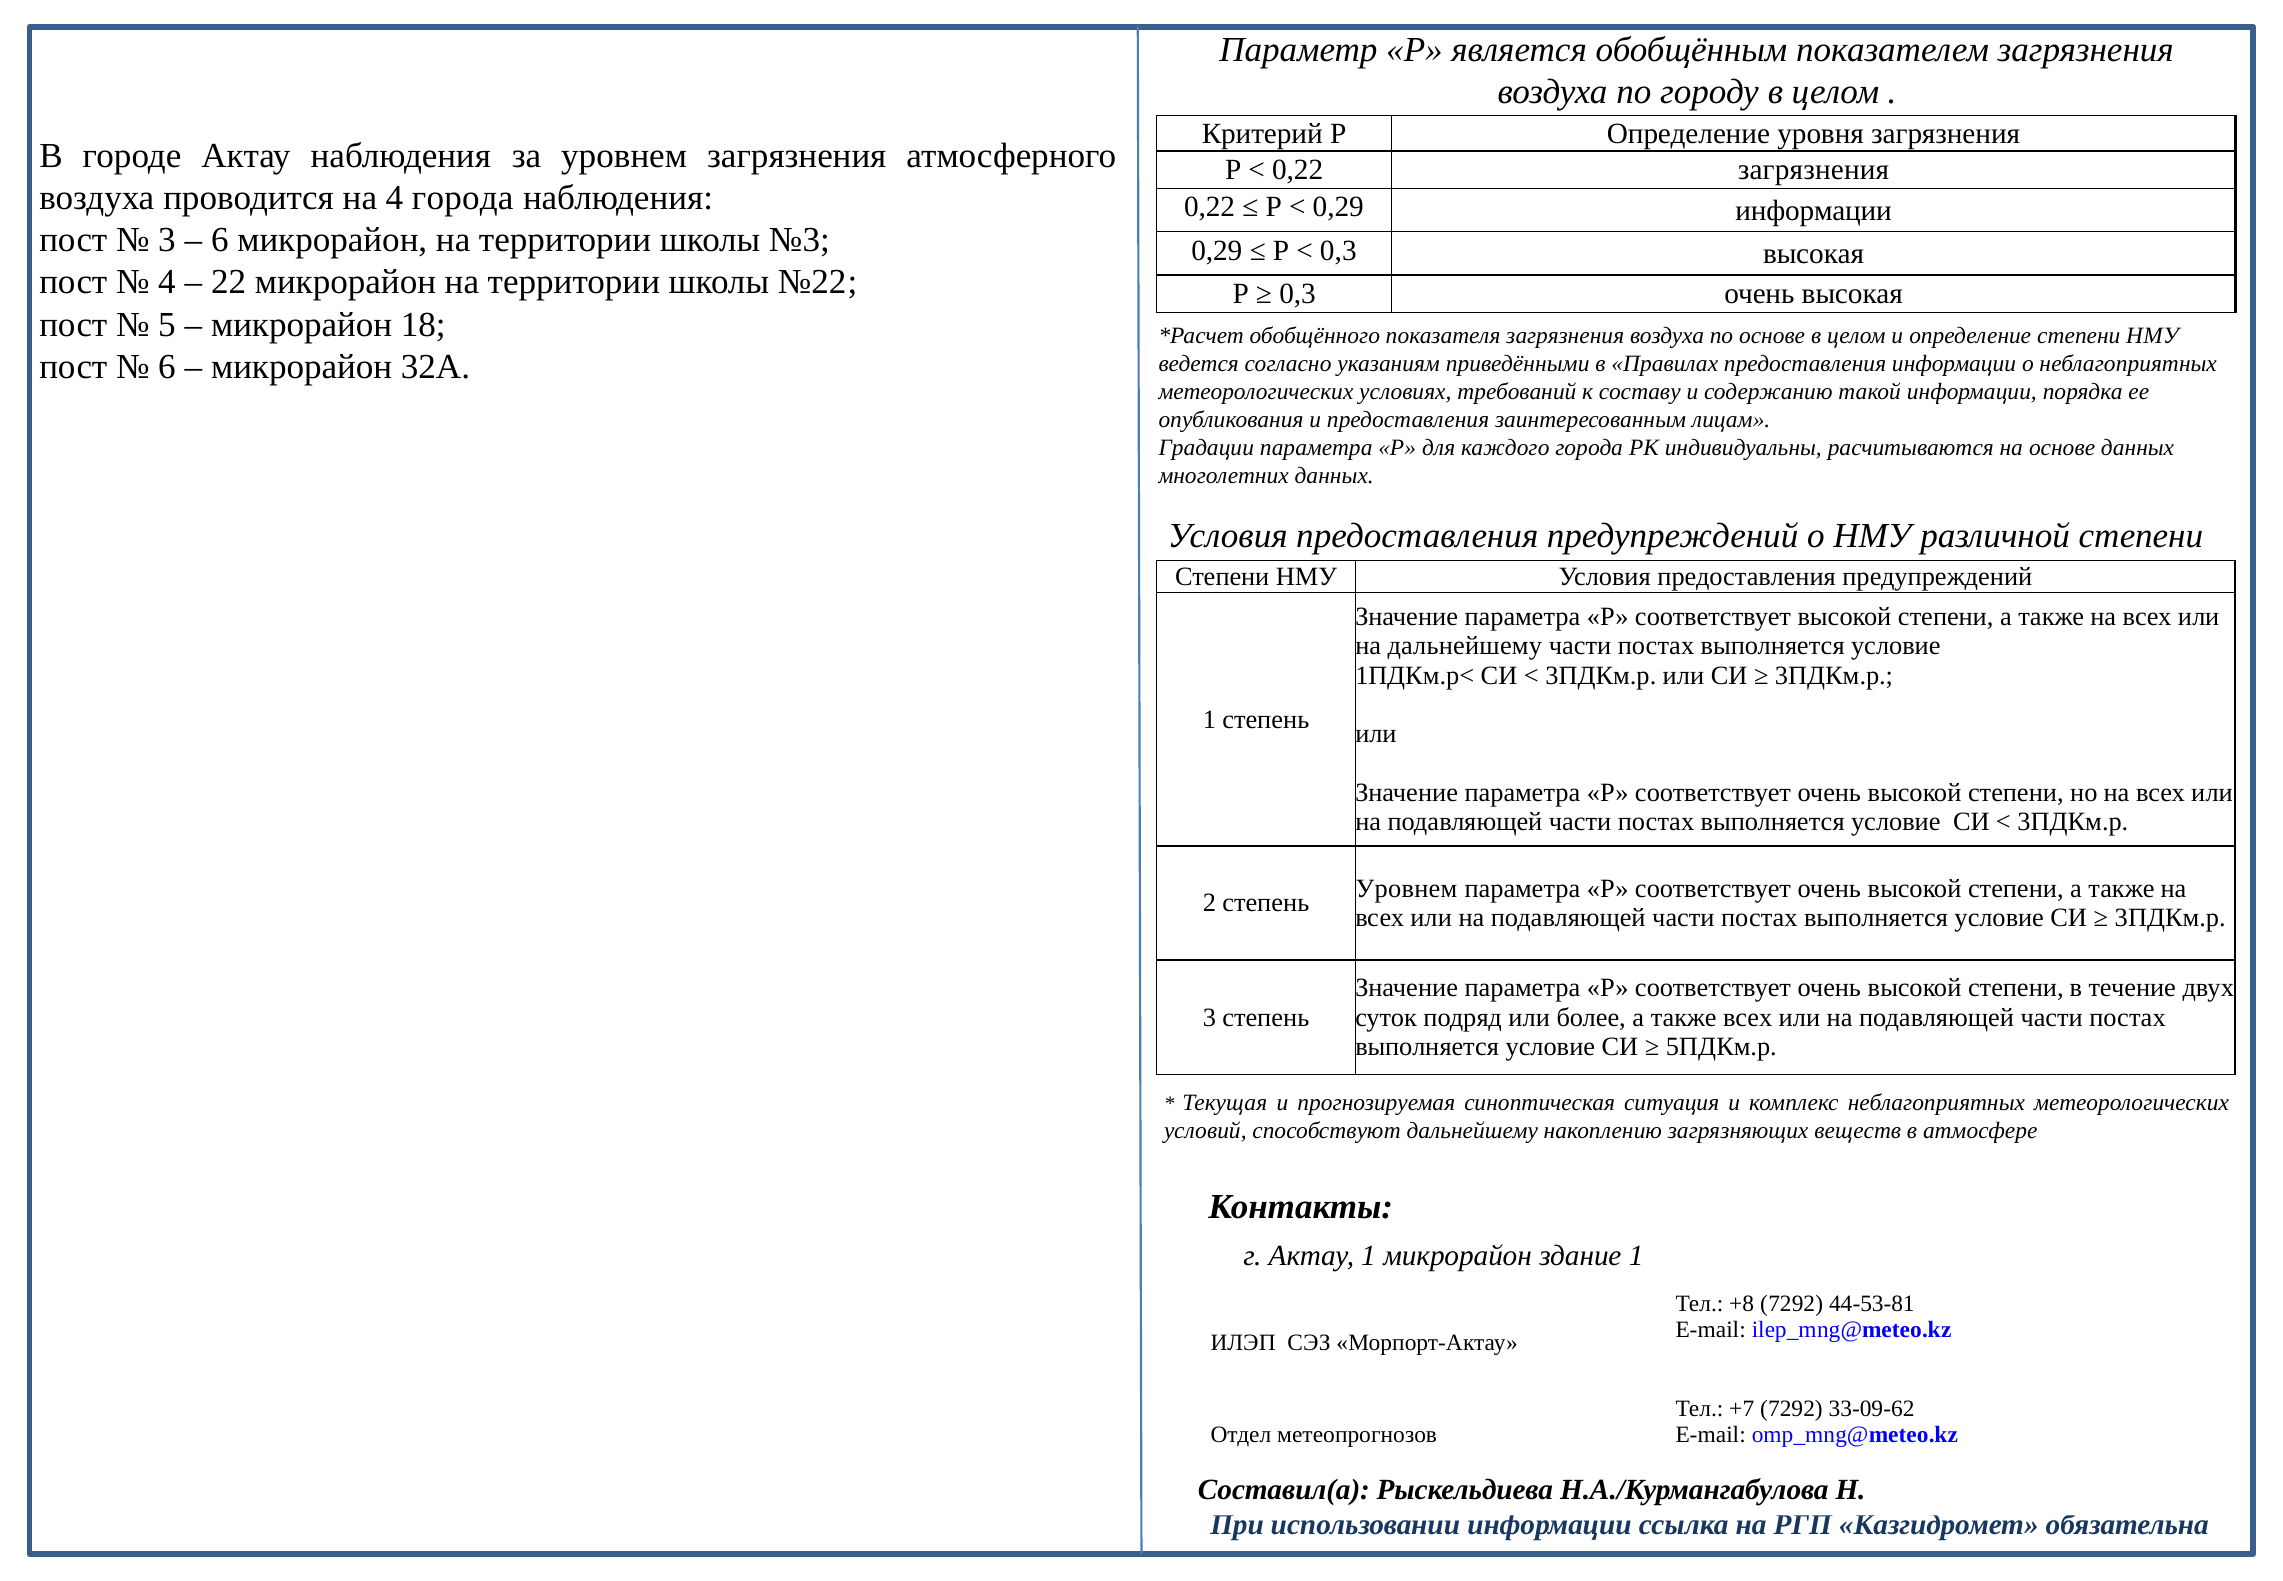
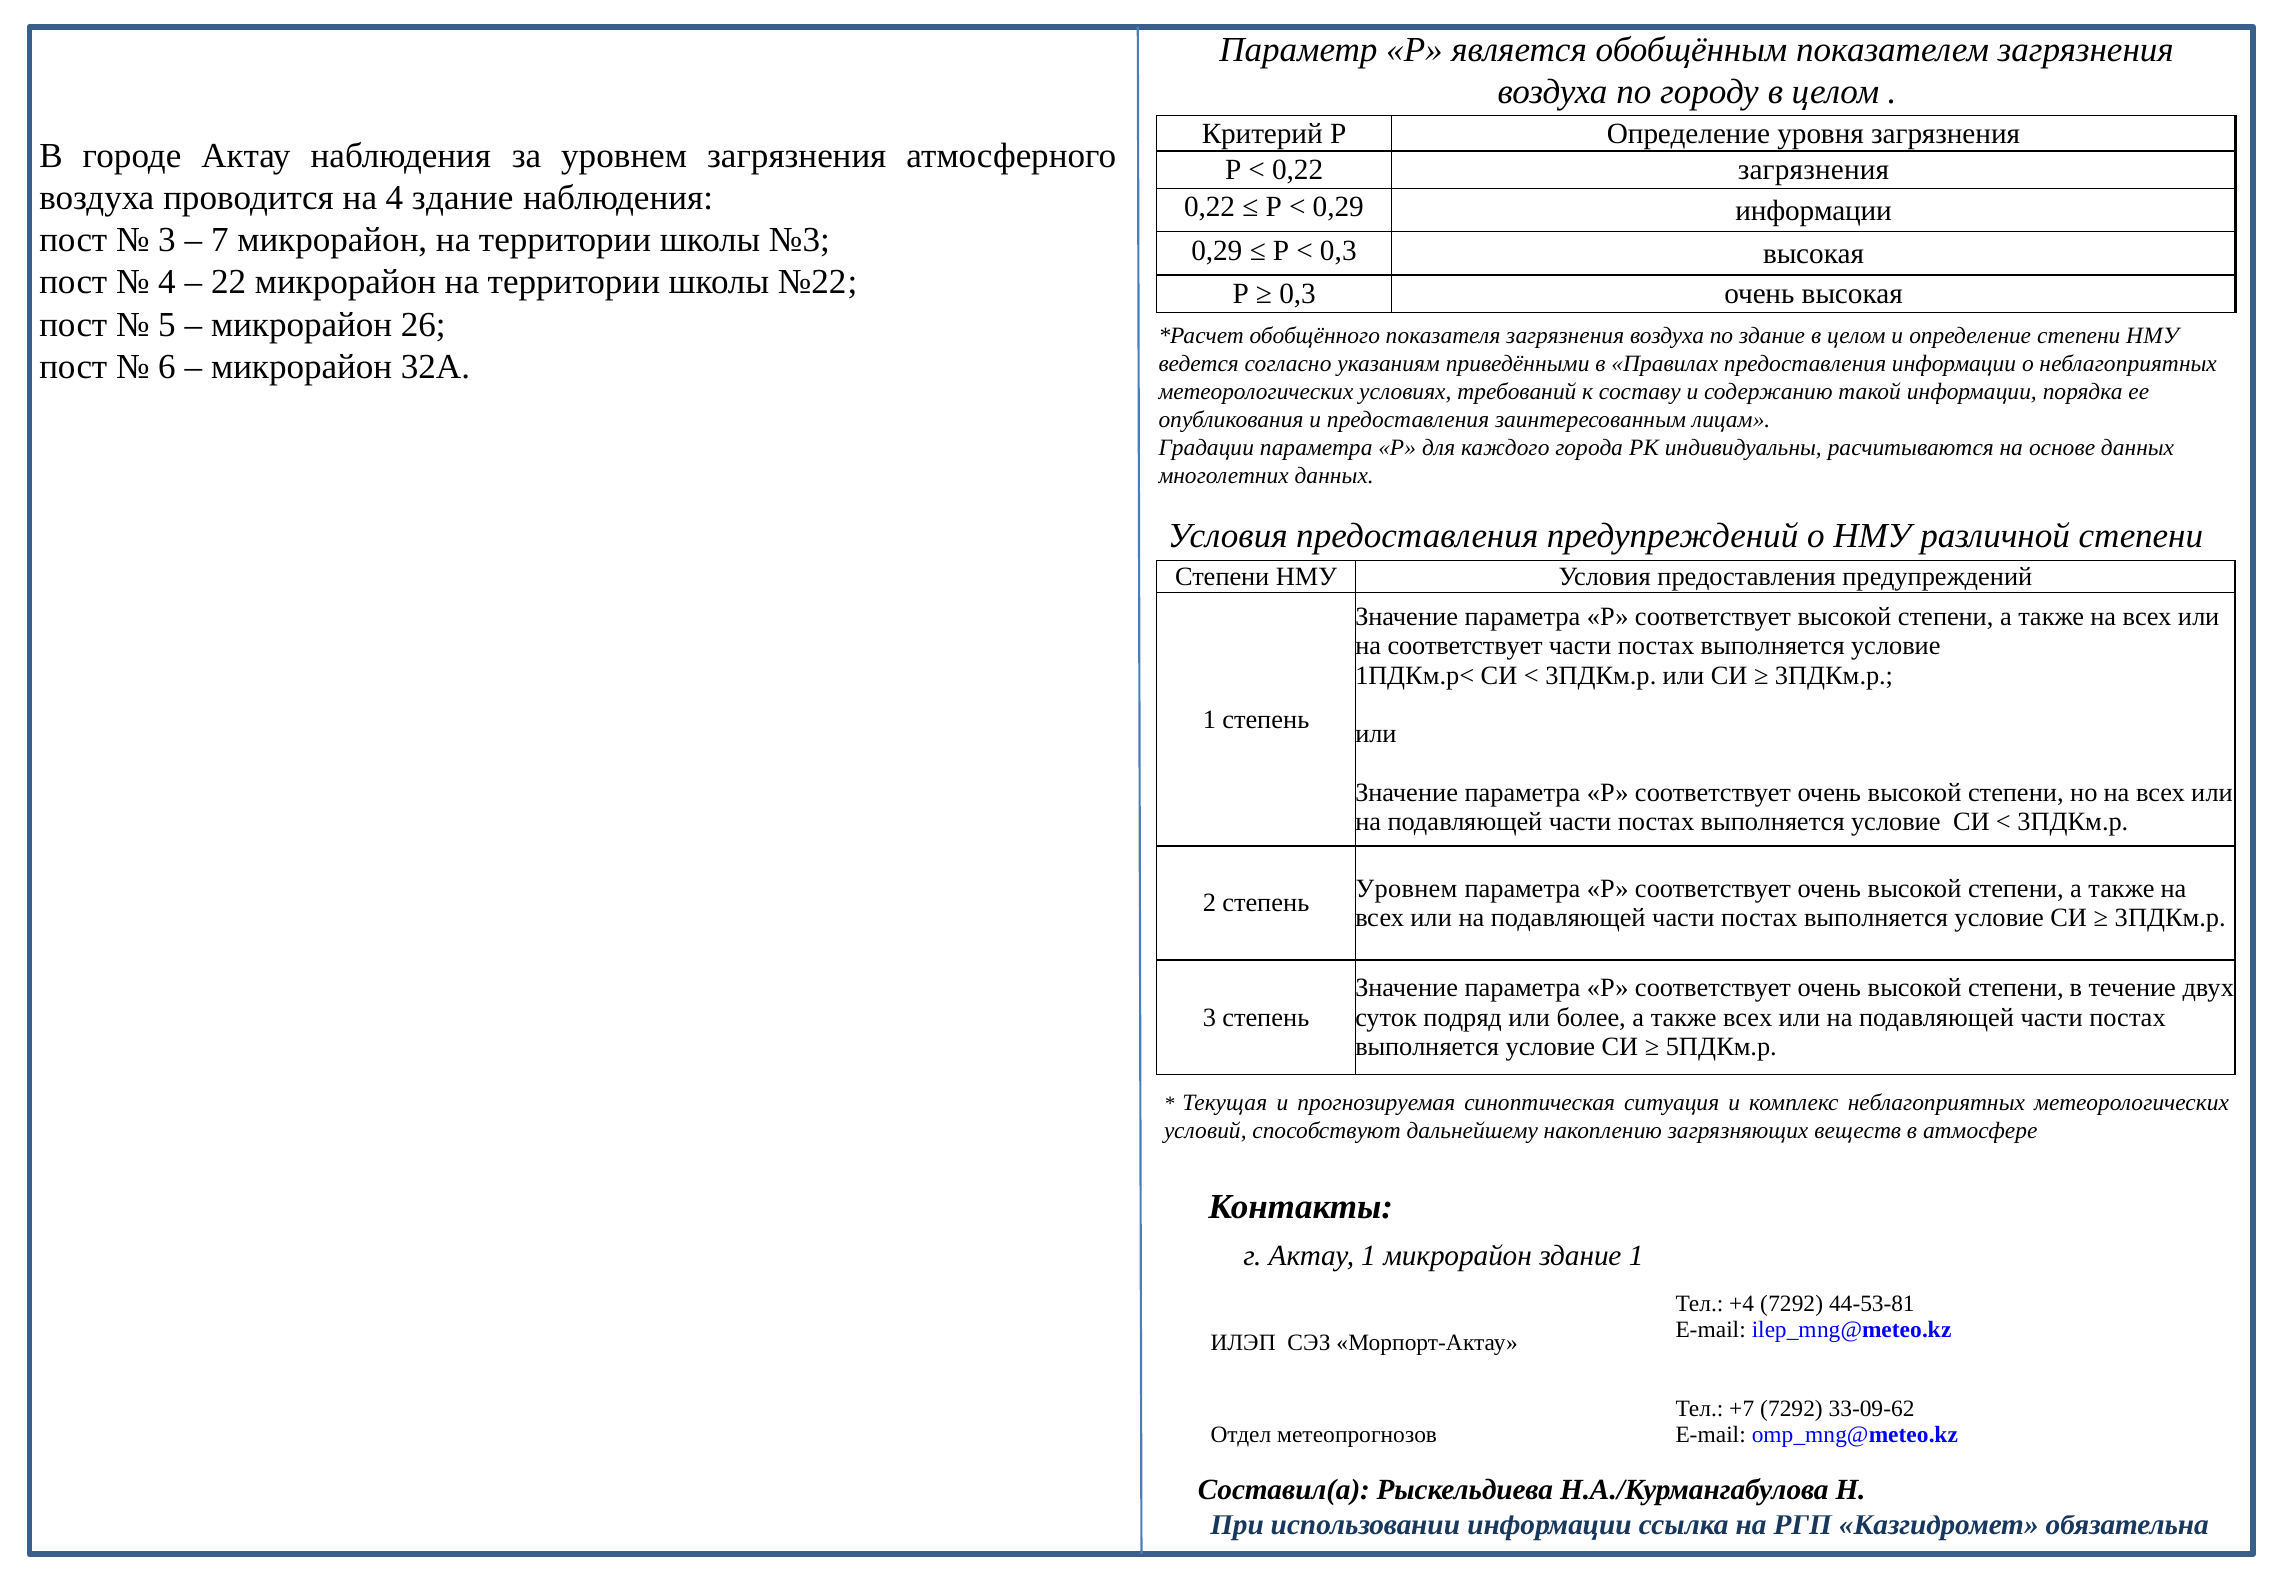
4 города: города -> здание
6 at (220, 240): 6 -> 7
18: 18 -> 26
по основе: основе -> здание
на дальнейшему: дальнейшему -> соответствует
+8: +8 -> +4
